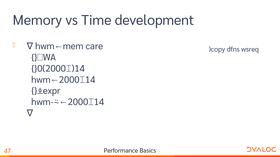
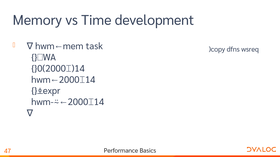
care: care -> task
